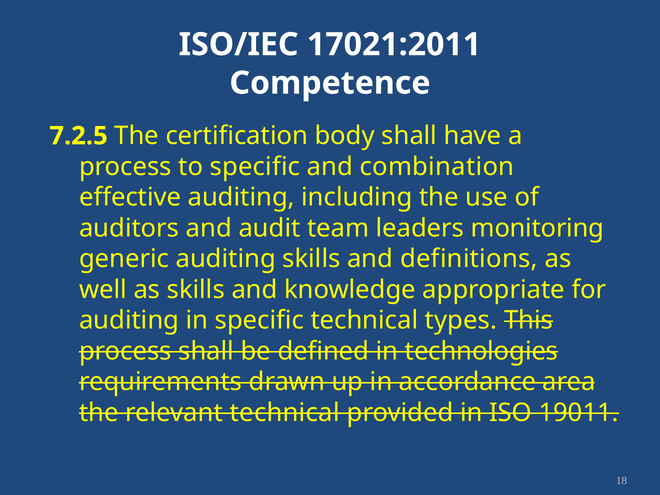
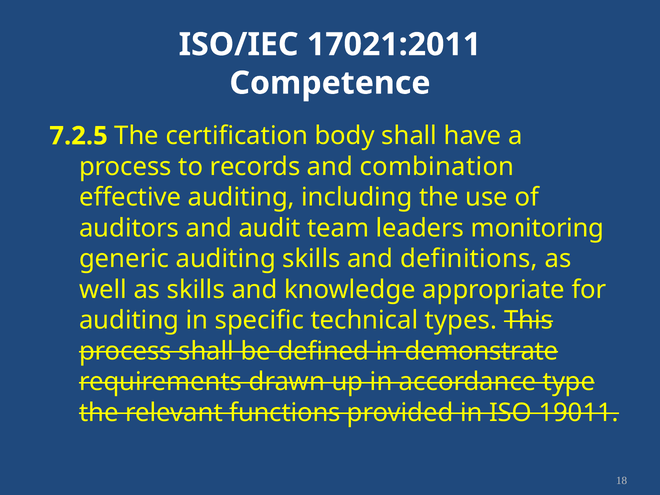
to specific: specific -> records
technologies: technologies -> demonstrate
area: area -> type
relevant technical: technical -> functions
